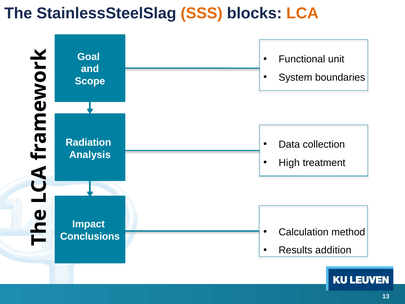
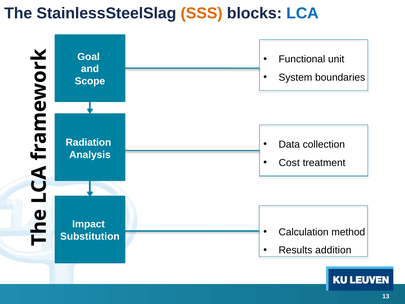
LCA colour: orange -> blue
High: High -> Cost
Conclusions: Conclusions -> Substitution
